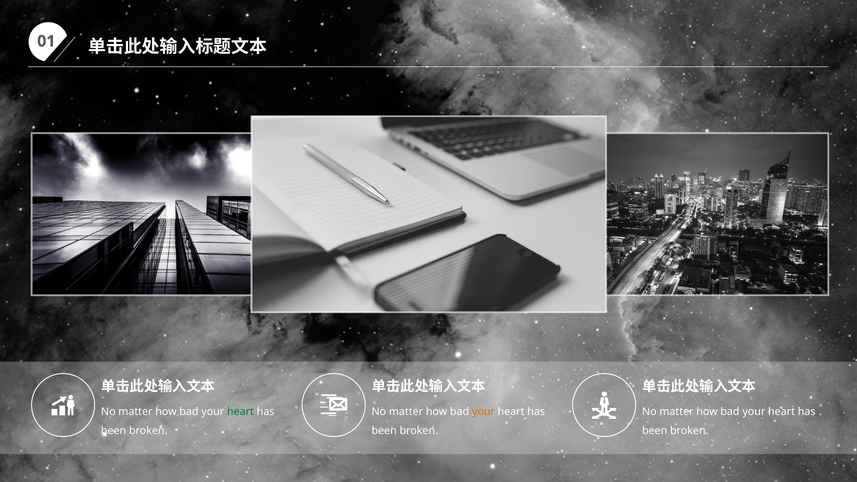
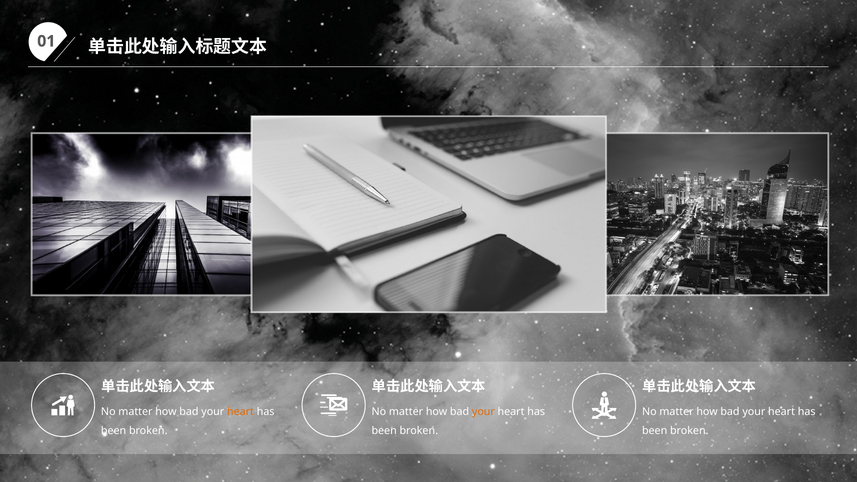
heart at (241, 412) colour: green -> orange
